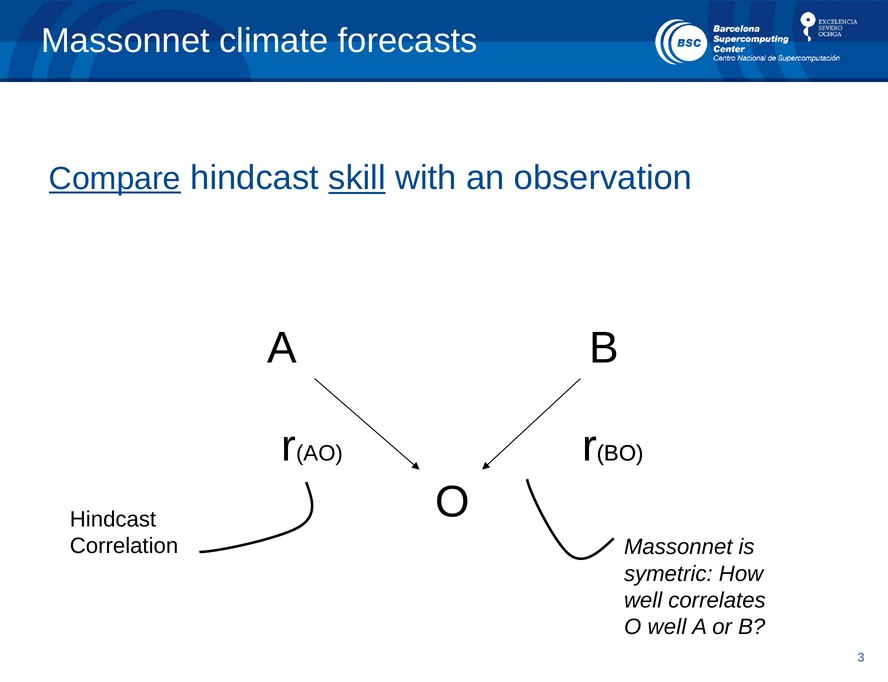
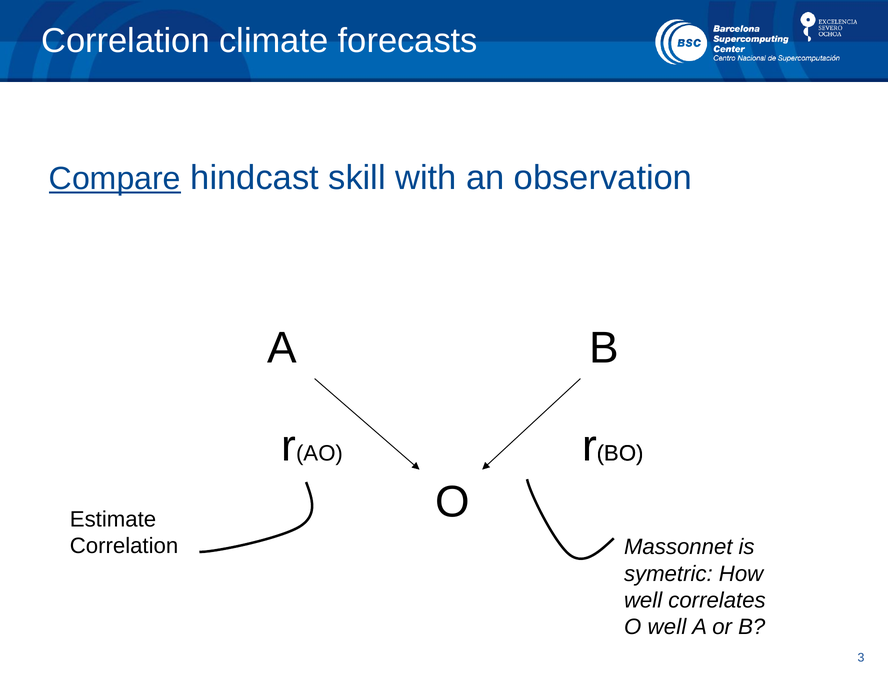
Massonnet at (125, 41): Massonnet -> Correlation
skill underline: present -> none
Hindcast at (113, 519): Hindcast -> Estimate
